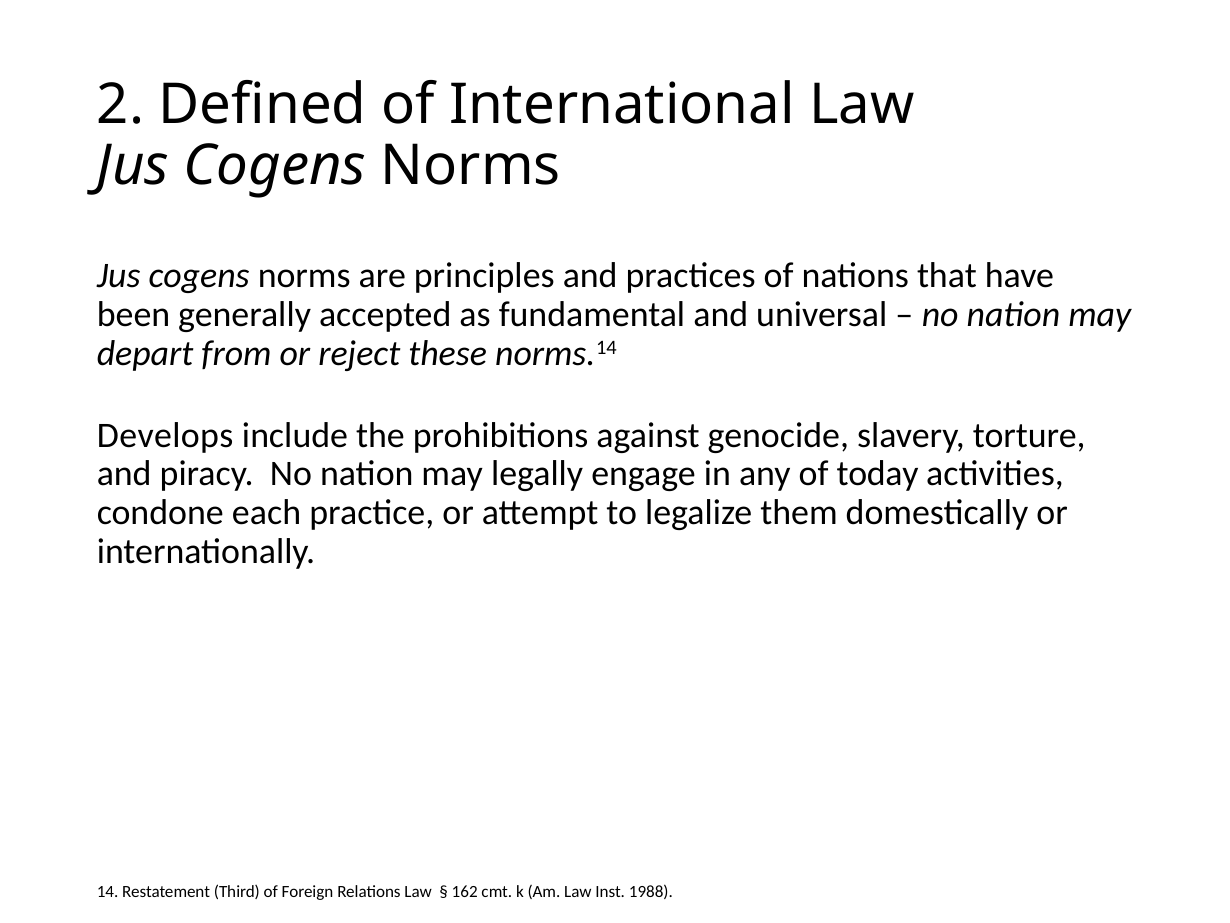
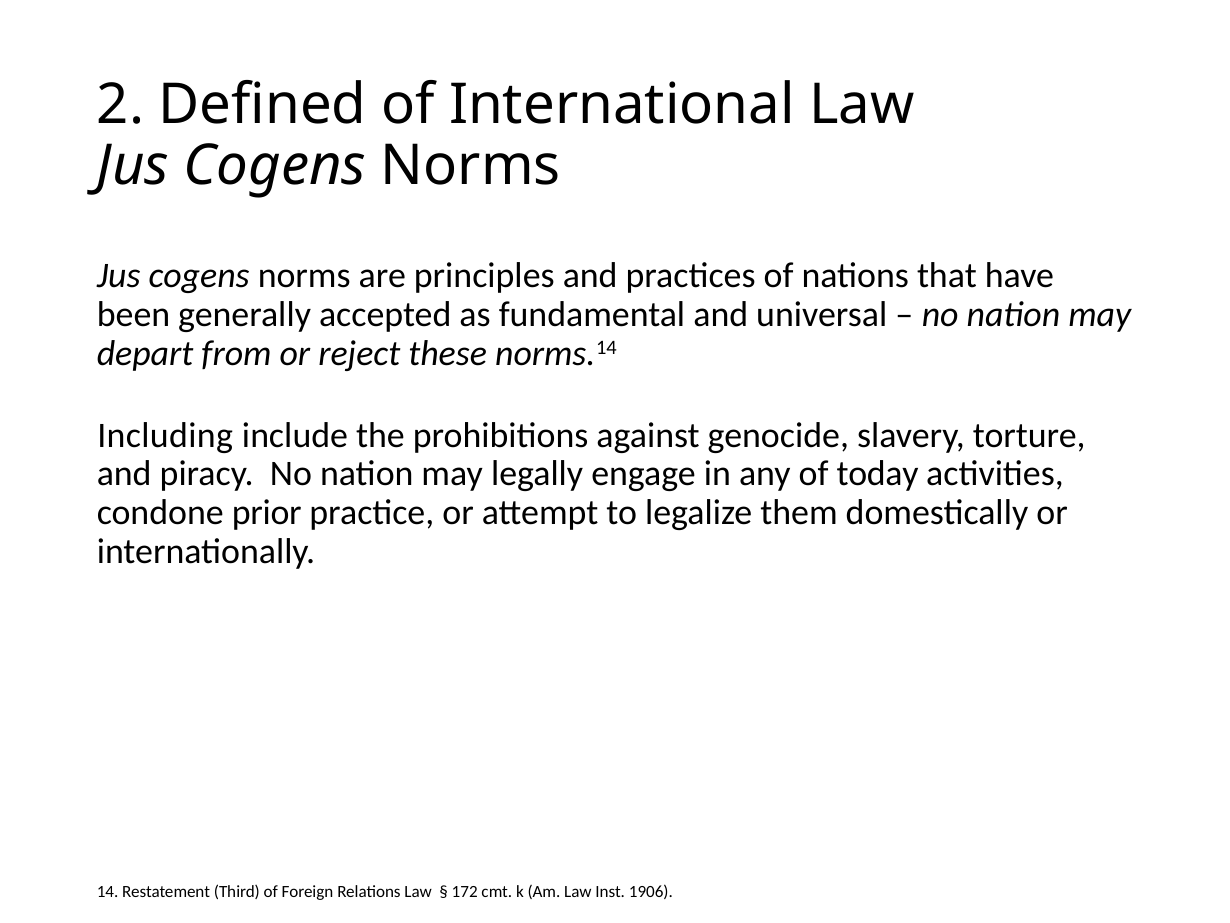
Develops: Develops -> Including
each: each -> prior
162: 162 -> 172
1988: 1988 -> 1906
